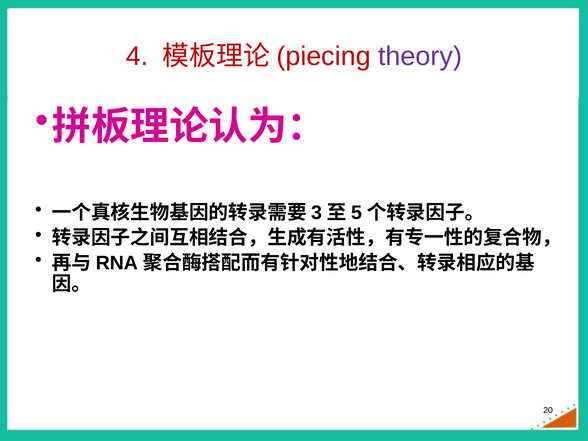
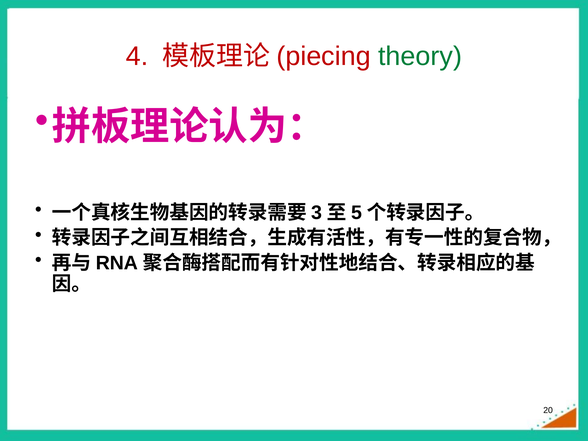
theory colour: purple -> green
